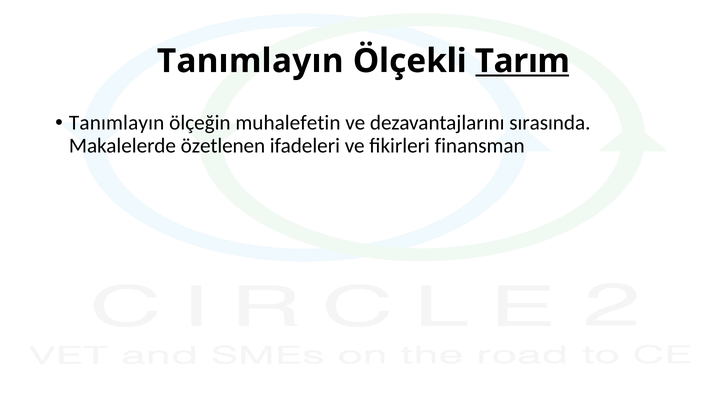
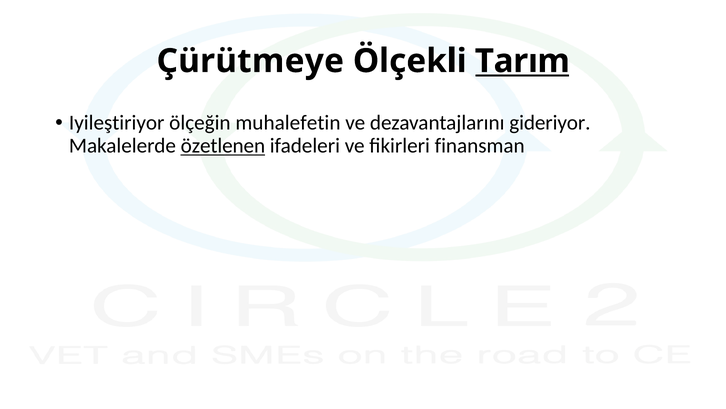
Tanımlayın at (250, 61): Tanımlayın -> Çürütmeye
Tanımlayın at (117, 123): Tanımlayın -> Iyileştiriyor
sırasında: sırasında -> gideriyor
özetlenen underline: none -> present
